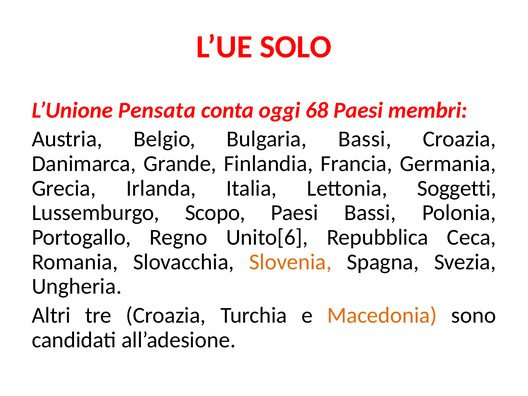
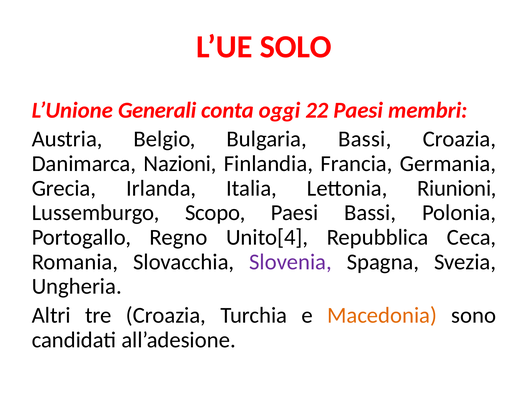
Pensata: Pensata -> Generali
68: 68 -> 22
Grande: Grande -> Nazioni
Soggetti: Soggetti -> Riunioni
Unito[6: Unito[6 -> Unito[4
Slovenia colour: orange -> purple
